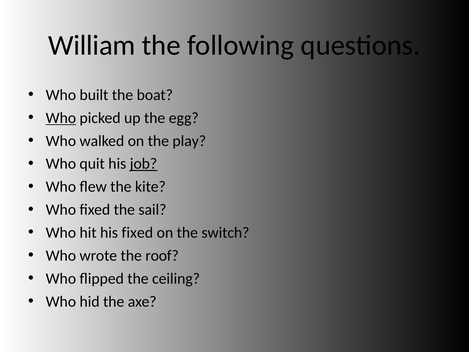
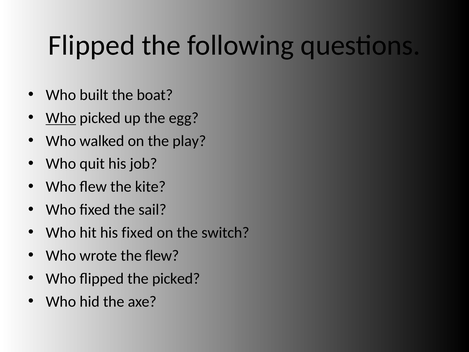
William at (92, 45): William -> Flipped
job underline: present -> none
the roof: roof -> flew
the ceiling: ceiling -> picked
